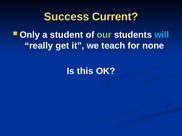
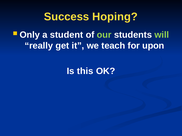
Current: Current -> Hoping
will colour: light blue -> light green
none: none -> upon
